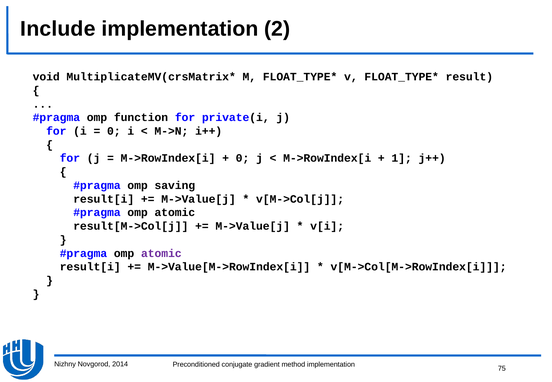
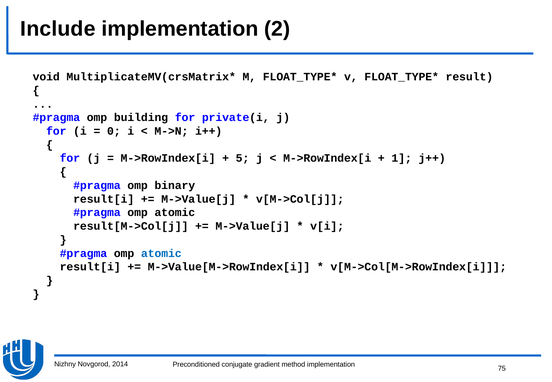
function: function -> building
0 at (243, 158): 0 -> 5
saving: saving -> binary
atomic at (161, 253) colour: purple -> blue
